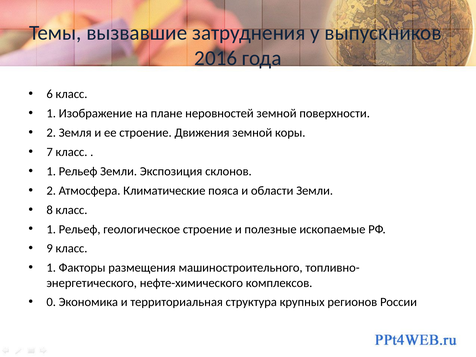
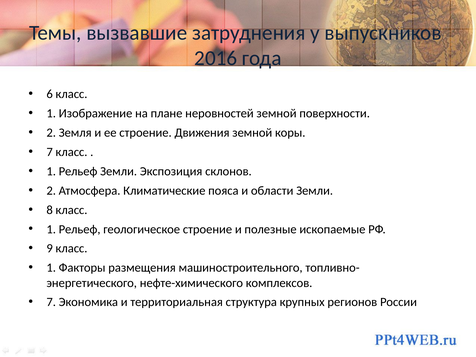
0 at (51, 302): 0 -> 7
